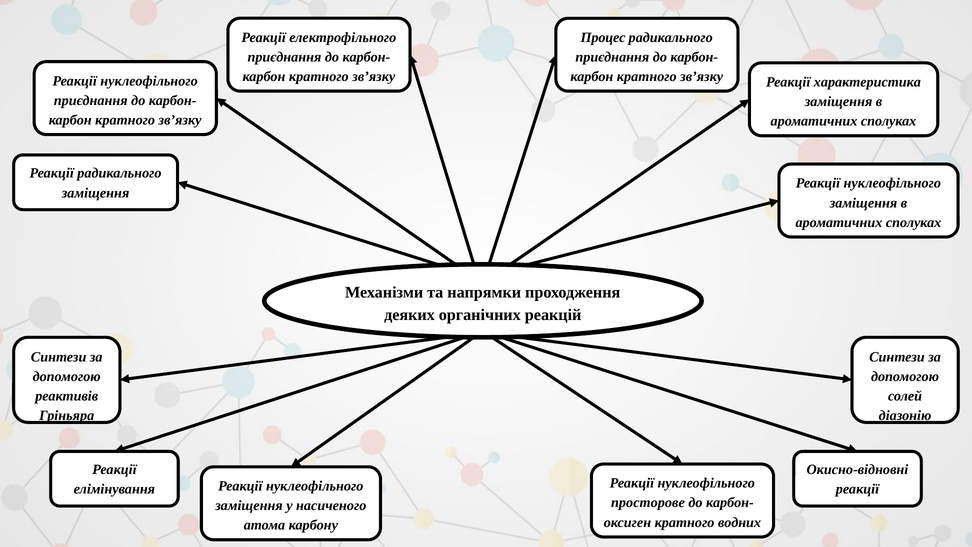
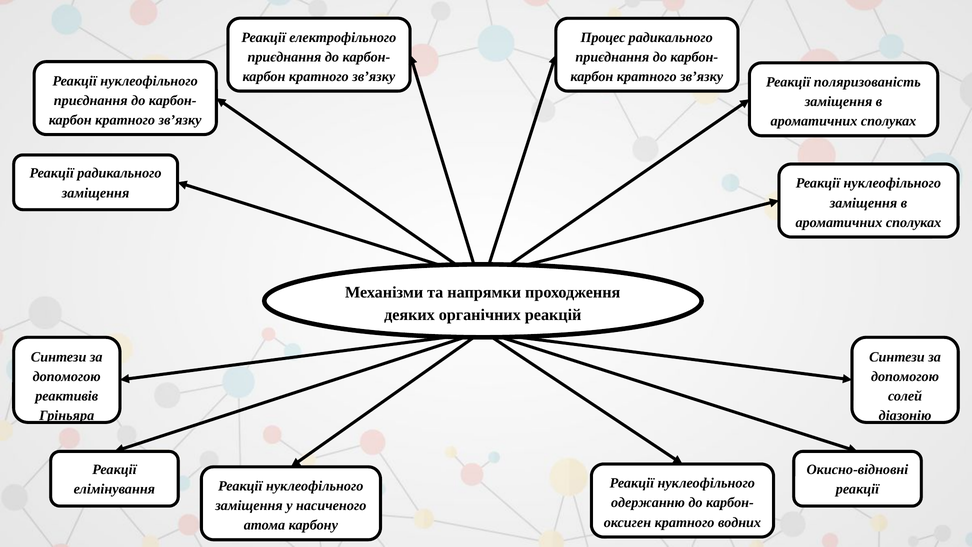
характеристика: характеристика -> поляризованість
просторове: просторове -> одержанню
